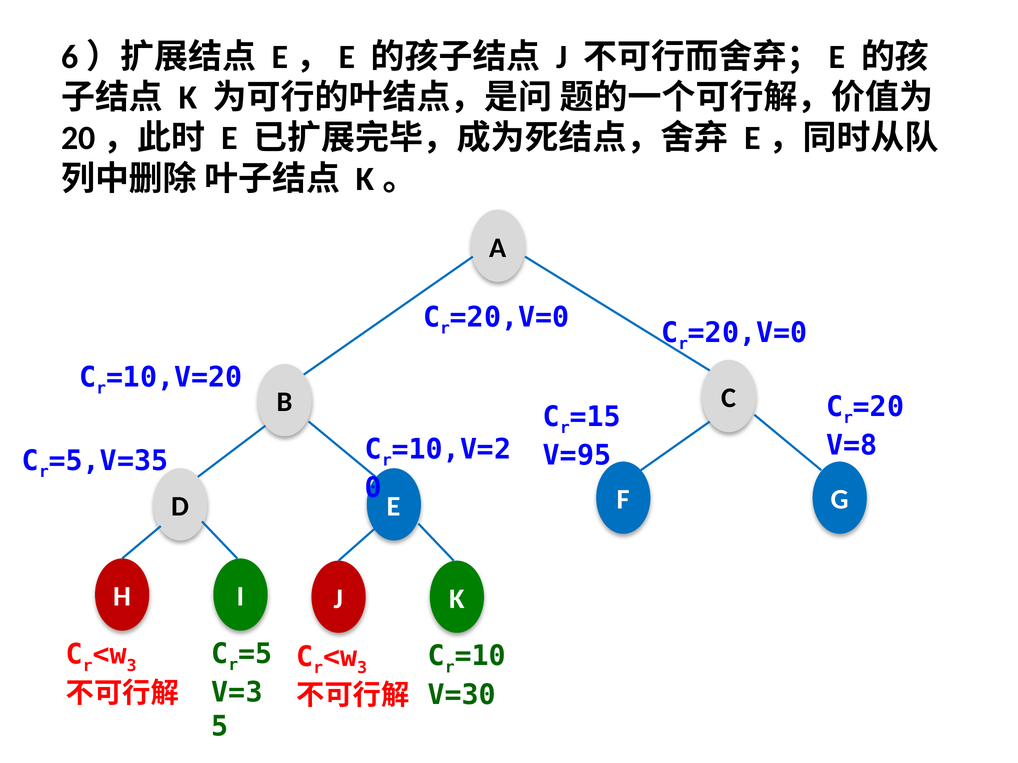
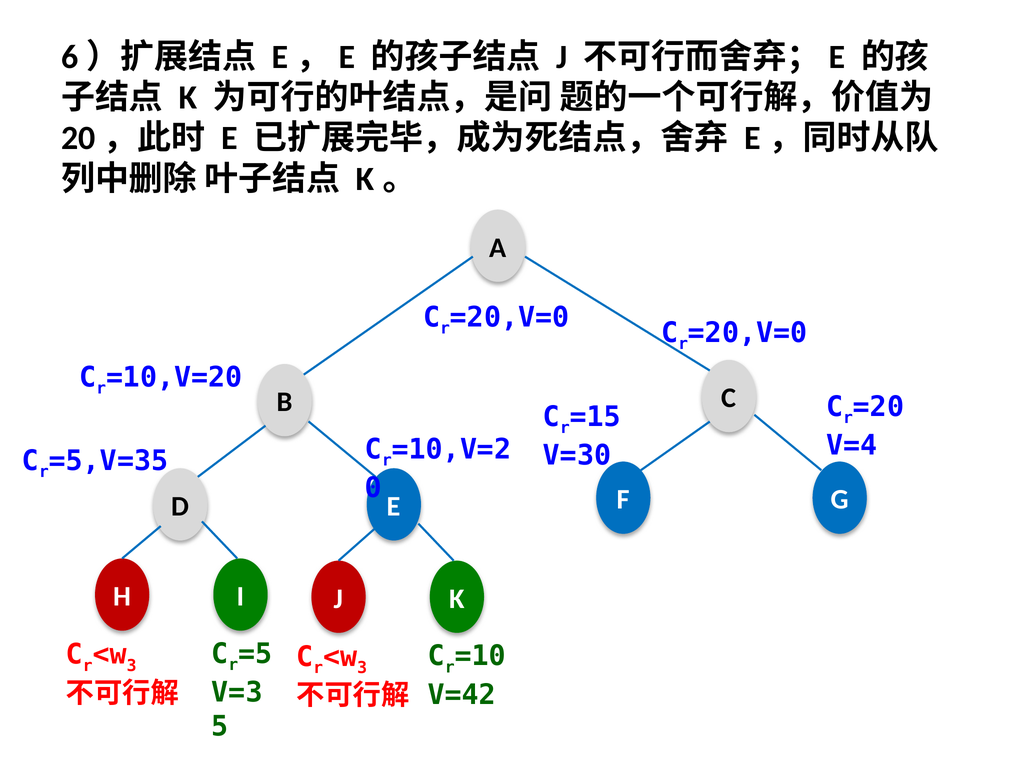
V=8: V=8 -> V=4
V=95: V=95 -> V=30
V=30: V=30 -> V=42
